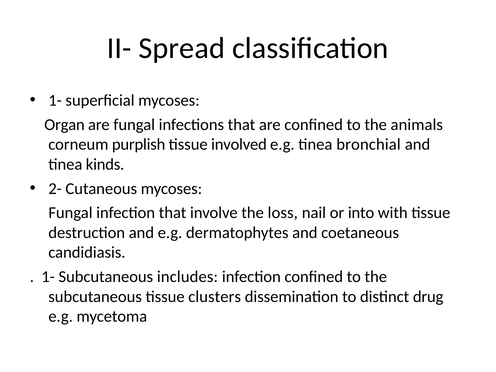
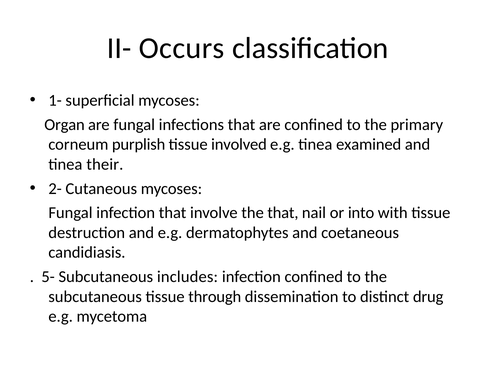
Spread: Spread -> Occurs
animals: animals -> primary
bronchial: bronchial -> examined
kinds: kinds -> their
the loss: loss -> that
1- at (48, 277): 1- -> 5-
clusters: clusters -> through
